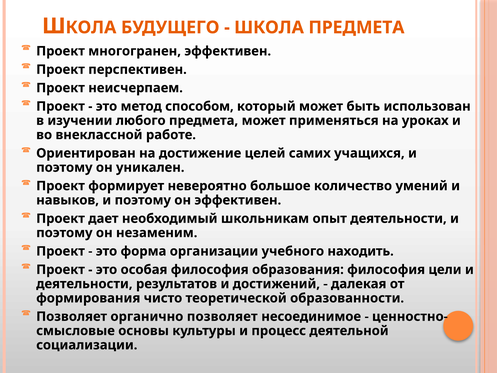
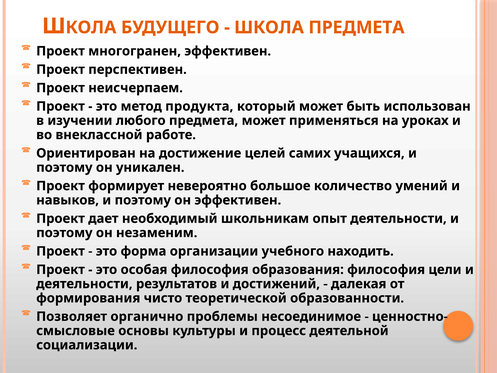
способом: способом -> продукта
органично позволяет: позволяет -> проблемы
